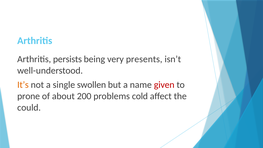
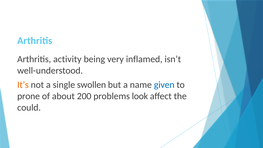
persists: persists -> activity
presents: presents -> inflamed
given colour: red -> blue
cold: cold -> look
